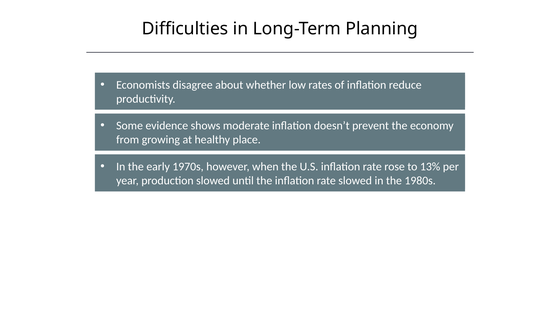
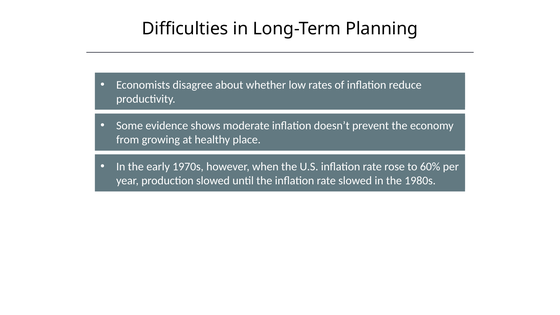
13%: 13% -> 60%
